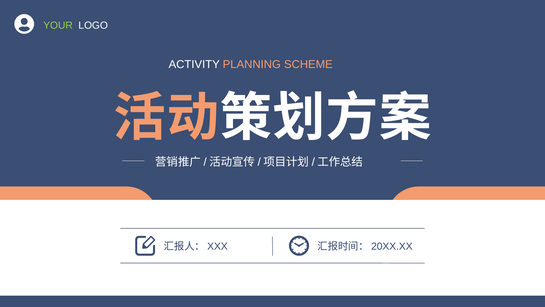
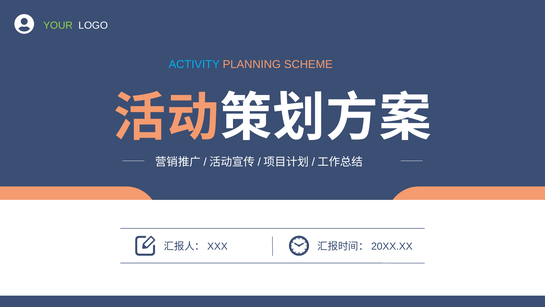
ACTIVITY colour: white -> light blue
